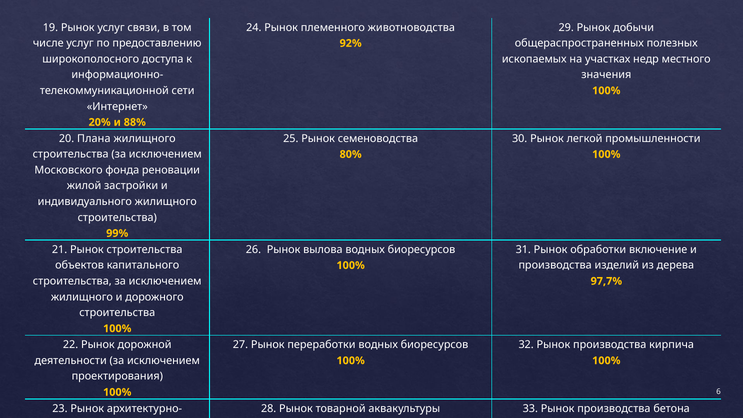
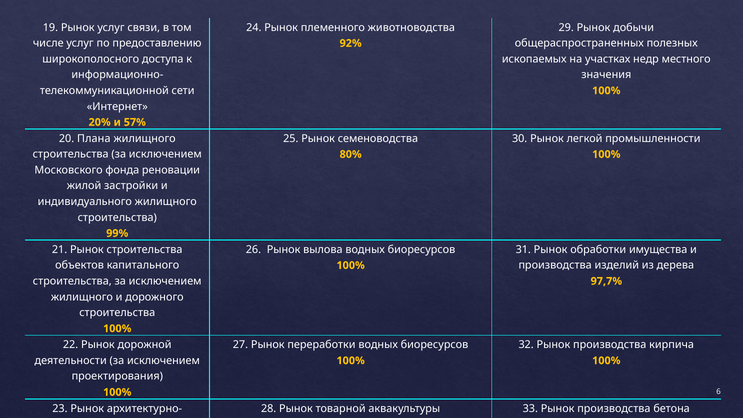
88%: 88% -> 57%
включение: включение -> имущества
